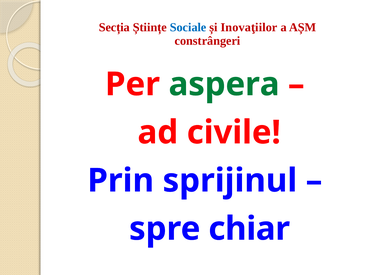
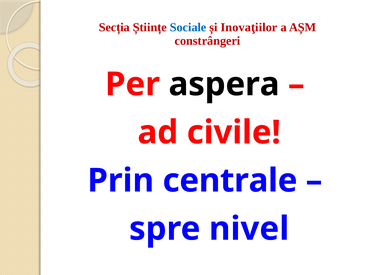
aspera colour: green -> black
sprijinul: sprijinul -> centrale
chiar: chiar -> nivel
